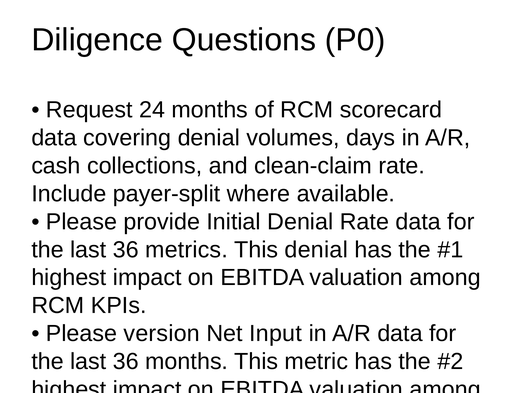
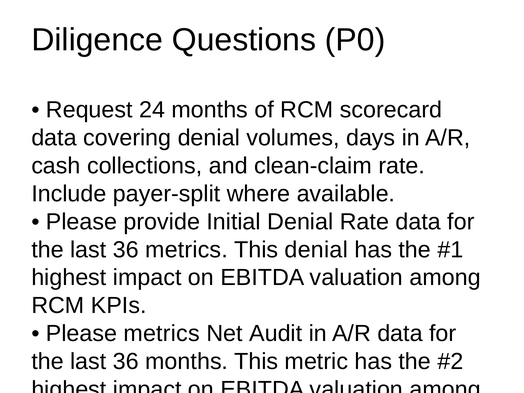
Please version: version -> metrics
Input: Input -> Audit
